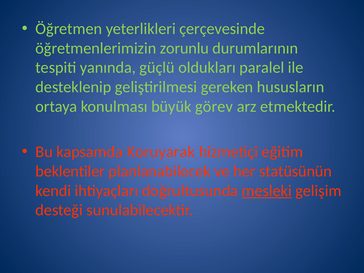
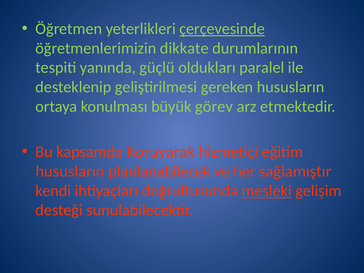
çerçevesinde underline: none -> present
zorunlu: zorunlu -> dikkate
beklentiler at (70, 171): beklentiler -> hususların
statüsünün: statüsünün -> sağlamıştır
